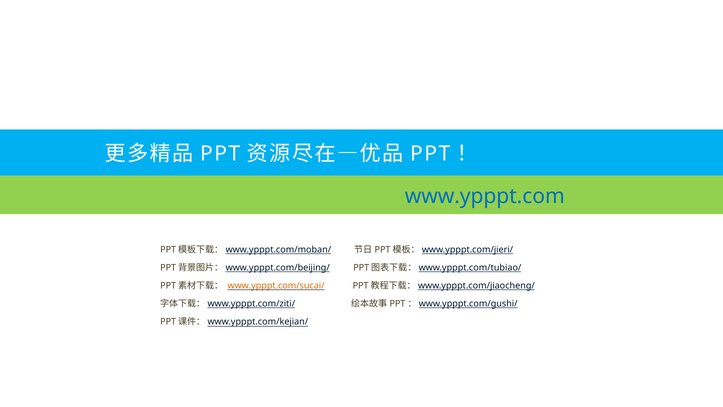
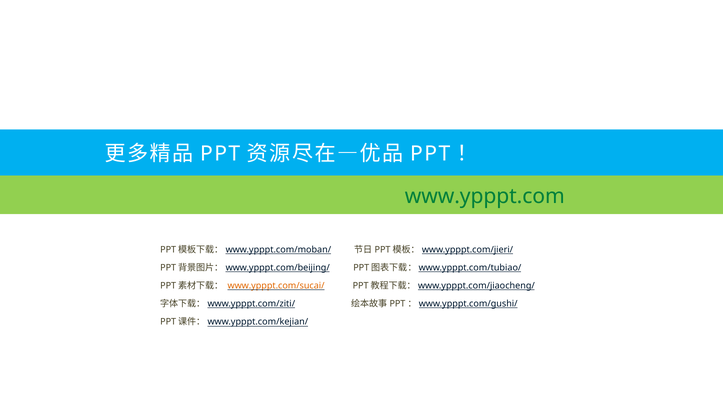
www.ypppt.com colour: blue -> green
